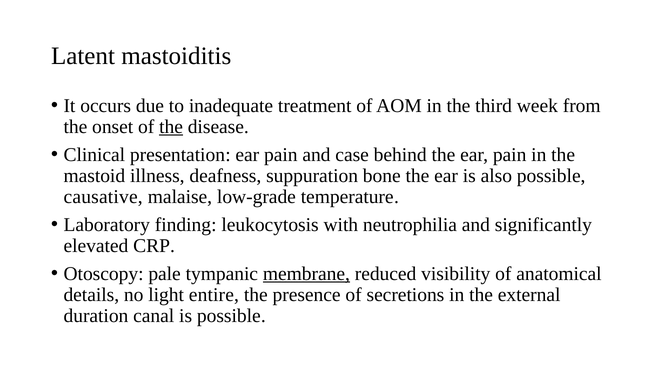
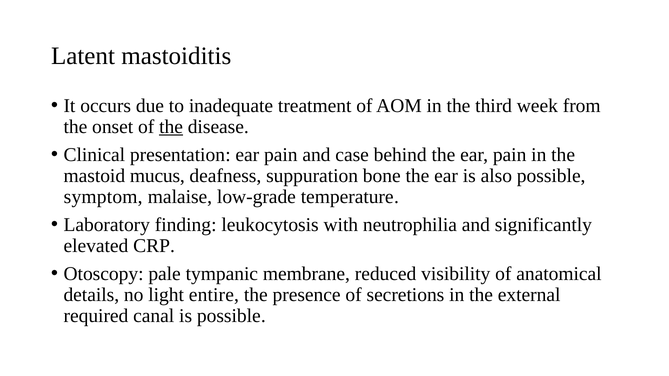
illness: illness -> mucus
causative: causative -> symptom
membrane underline: present -> none
duration: duration -> required
